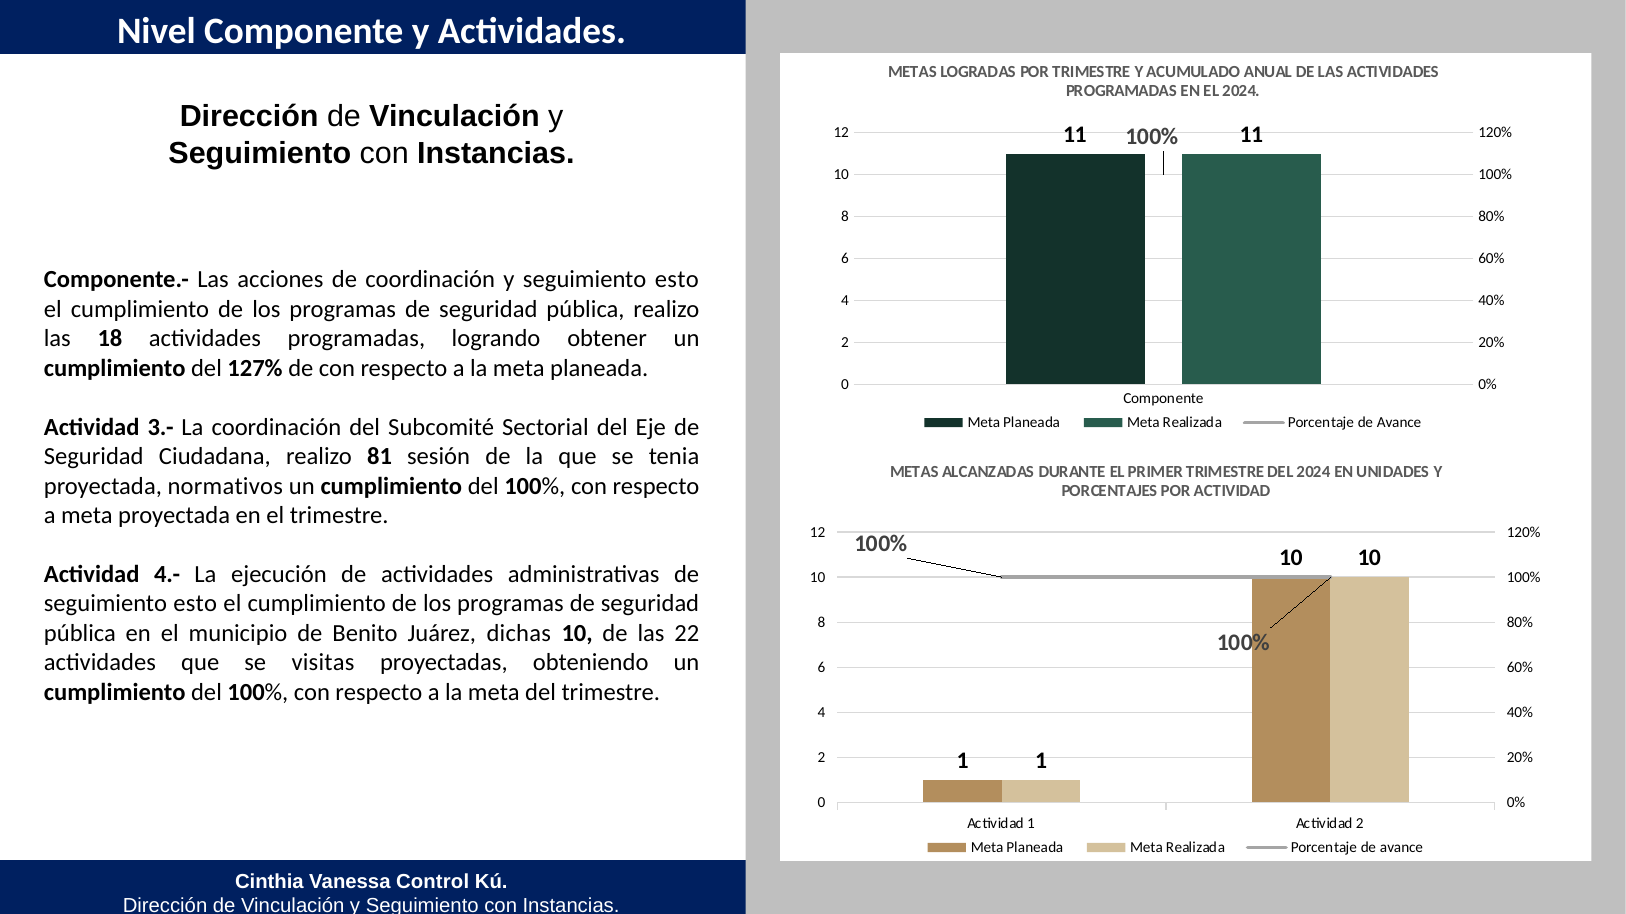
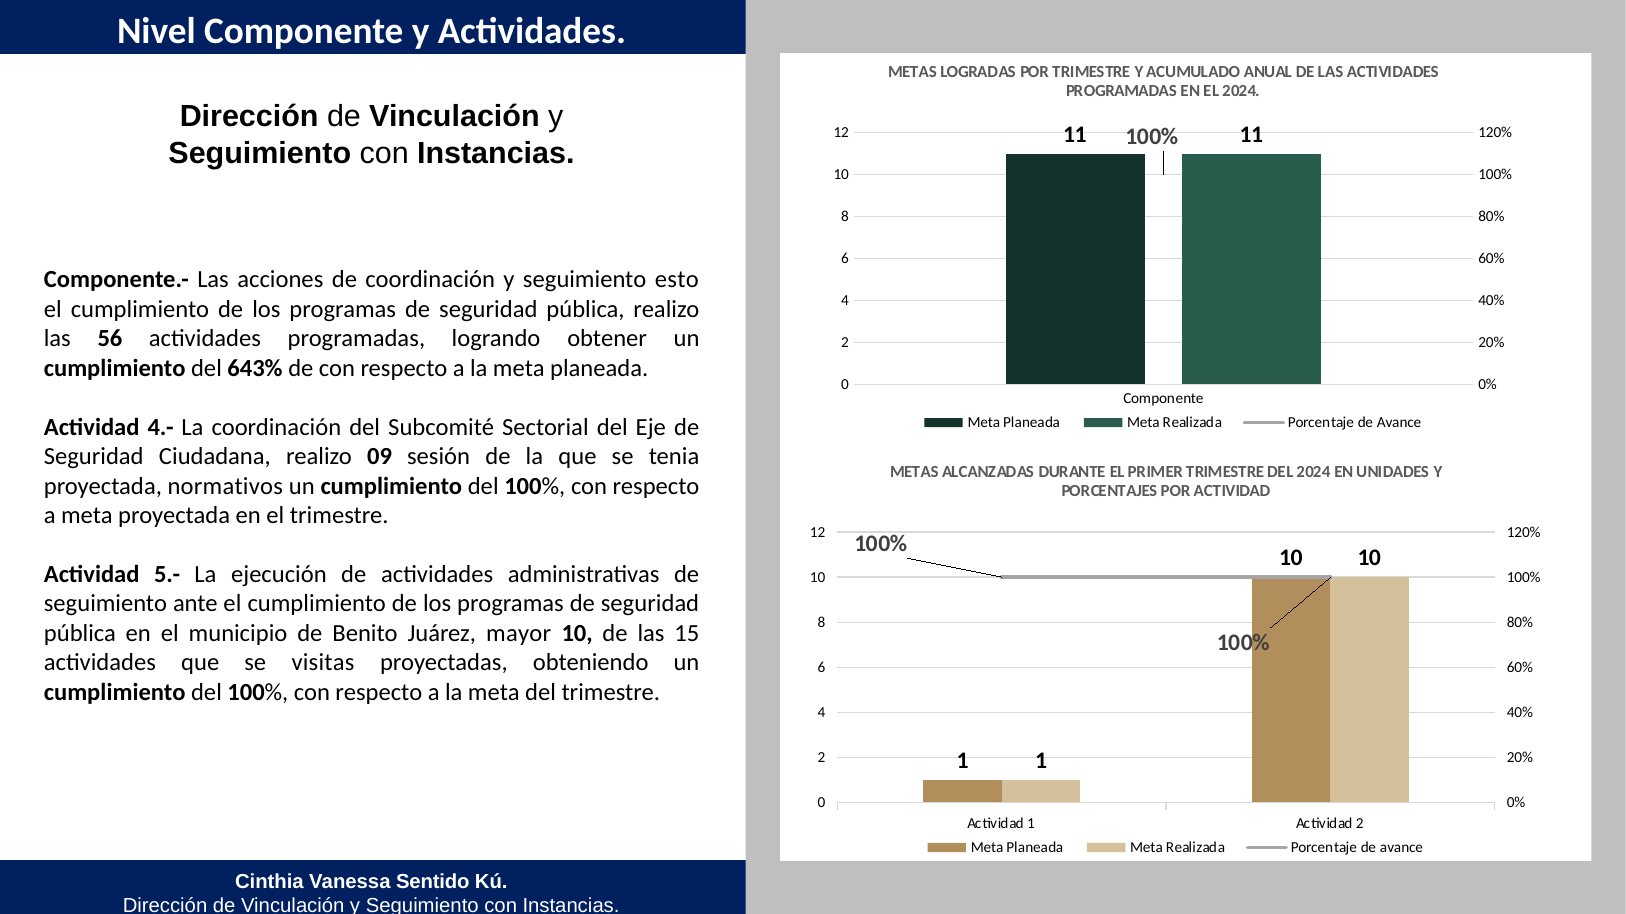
18: 18 -> 56
127%: 127% -> 643%
3.-: 3.- -> 4.-
81: 81 -> 09
4.-: 4.- -> 5.-
esto at (195, 604): esto -> ante
dichas: dichas -> mayor
22: 22 -> 15
Control: Control -> Sentido
